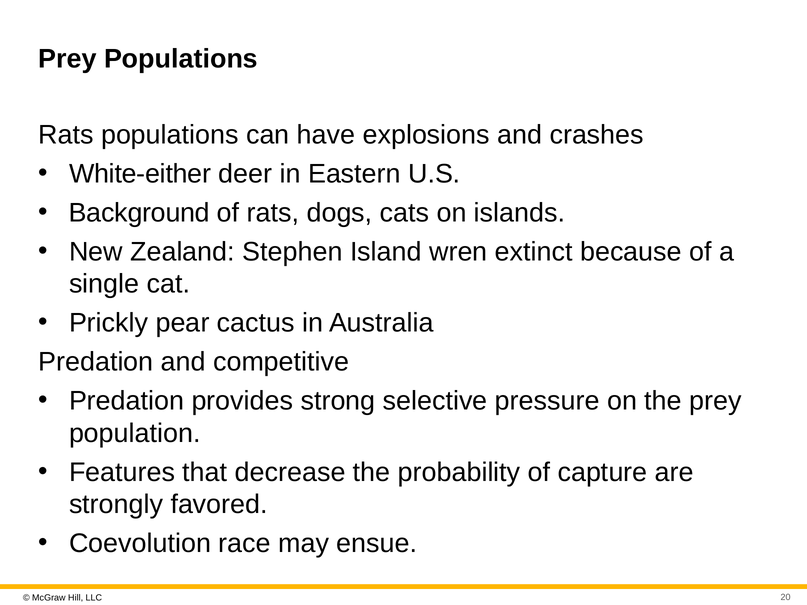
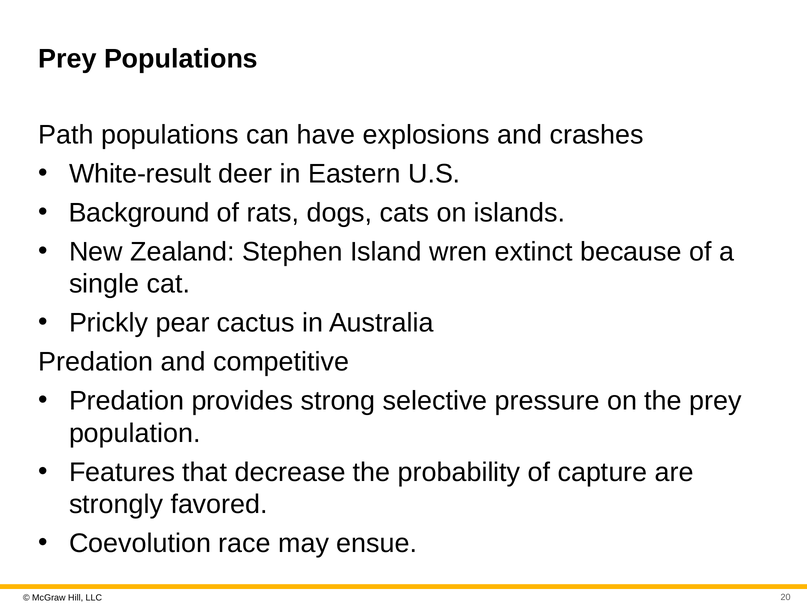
Rats at (66, 135): Rats -> Path
White-either: White-either -> White-result
